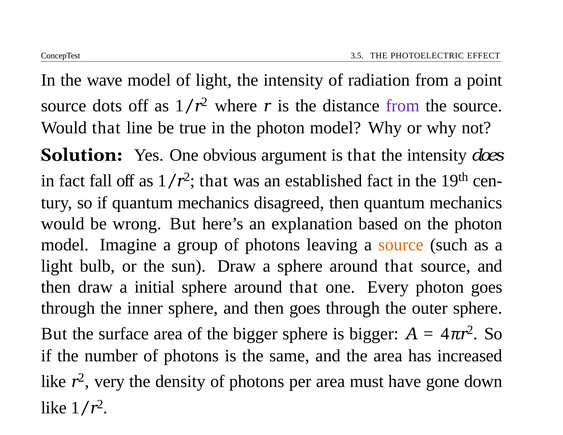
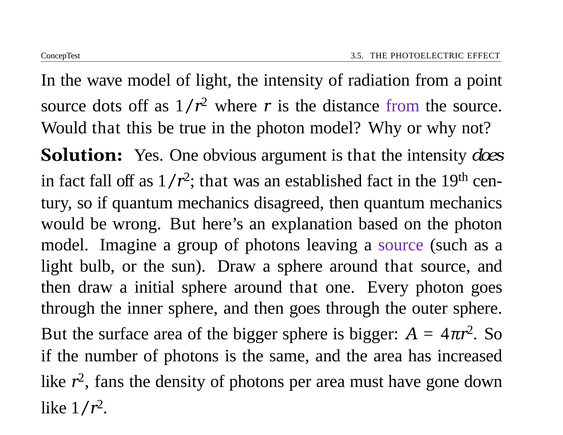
line: line -> this
source at (401, 245) colour: orange -> purple
very: very -> fans
